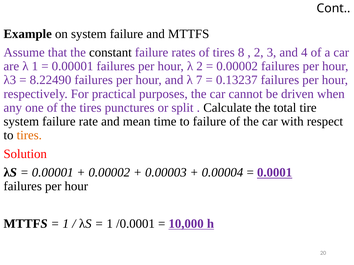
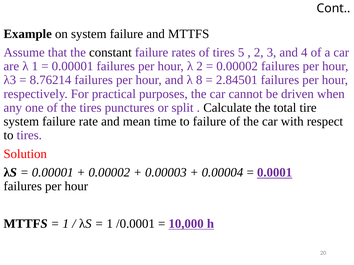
8: 8 -> 5
8.22490: 8.22490 -> 8.76214
7: 7 -> 8
0.13237: 0.13237 -> 2.84501
tires at (29, 135) colour: orange -> purple
